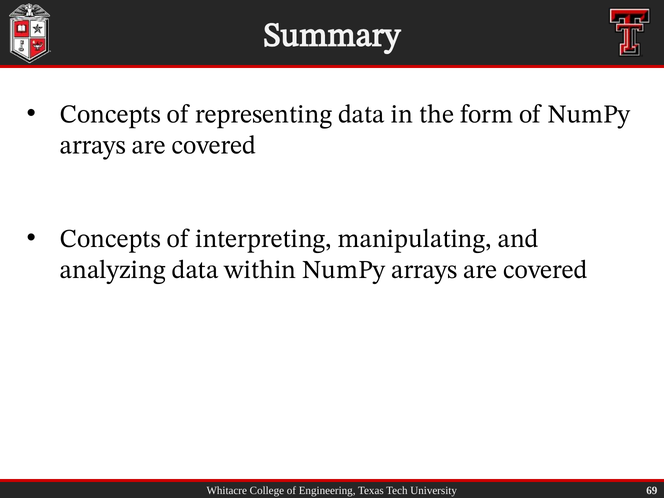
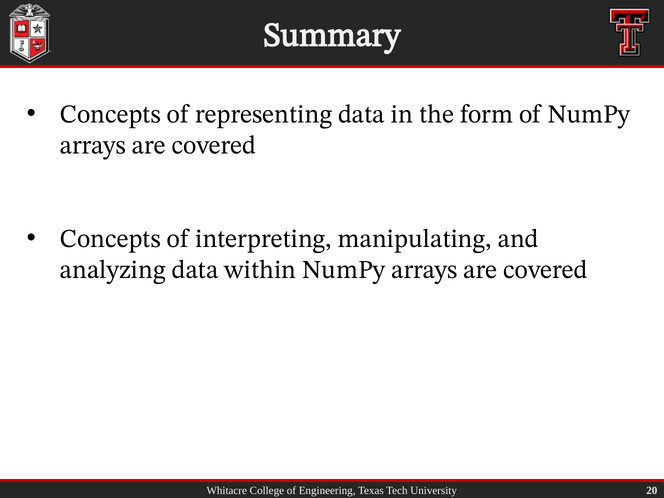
69: 69 -> 20
